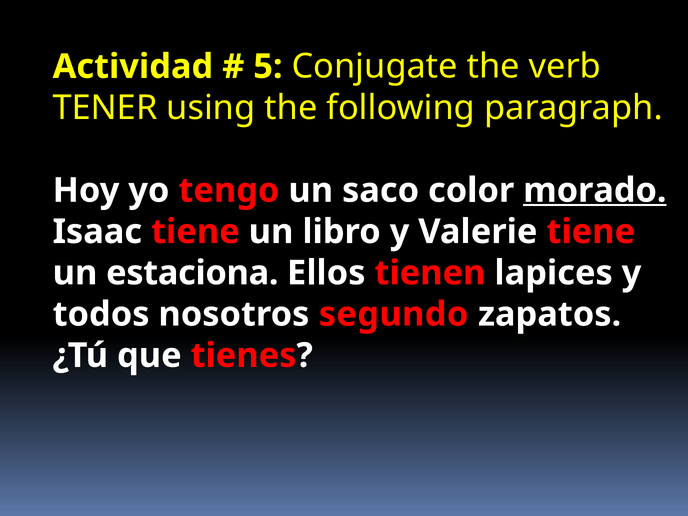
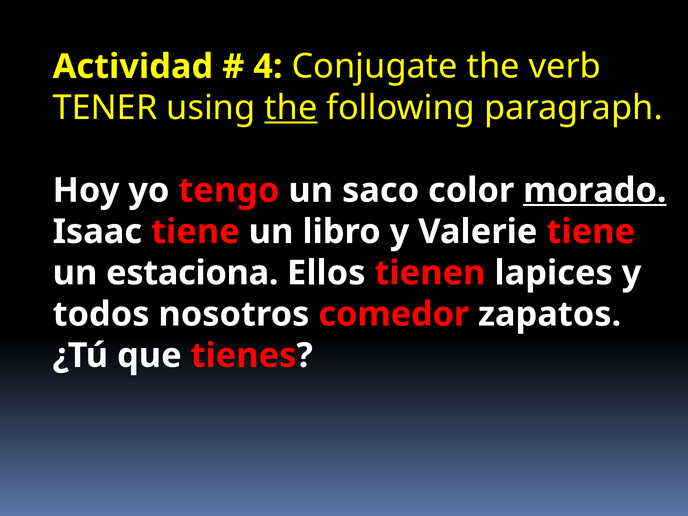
5: 5 -> 4
the at (291, 108) underline: none -> present
segundo: segundo -> comedor
